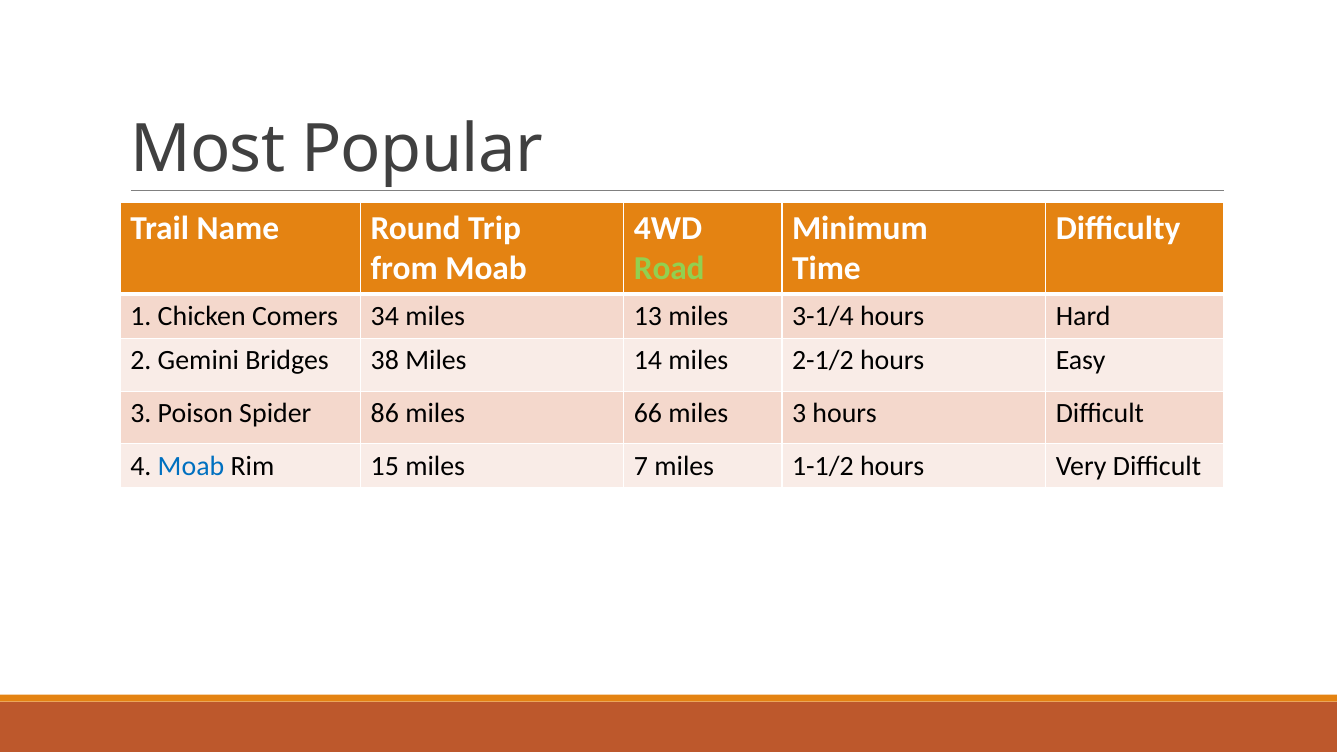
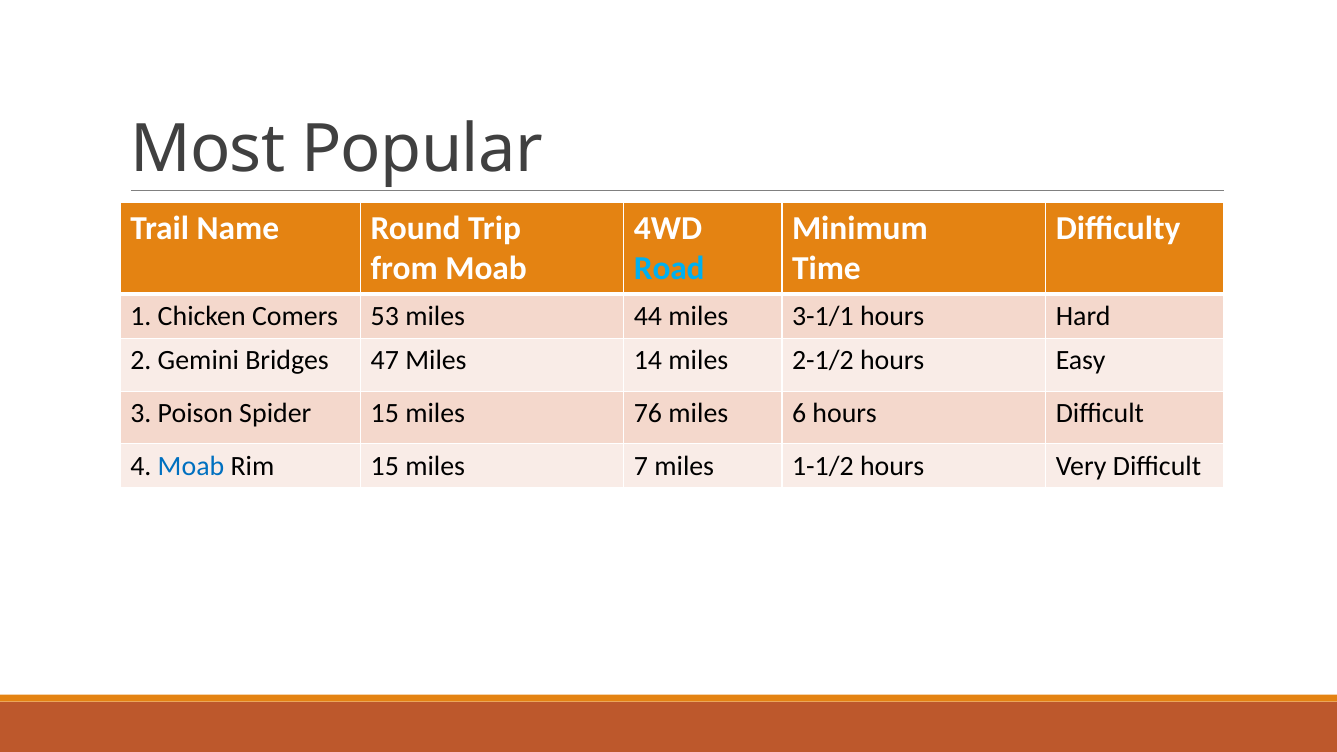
Road colour: light green -> light blue
34: 34 -> 53
13: 13 -> 44
3-1/4: 3-1/4 -> 3-1/1
38: 38 -> 47
Spider 86: 86 -> 15
66: 66 -> 76
miles 3: 3 -> 6
